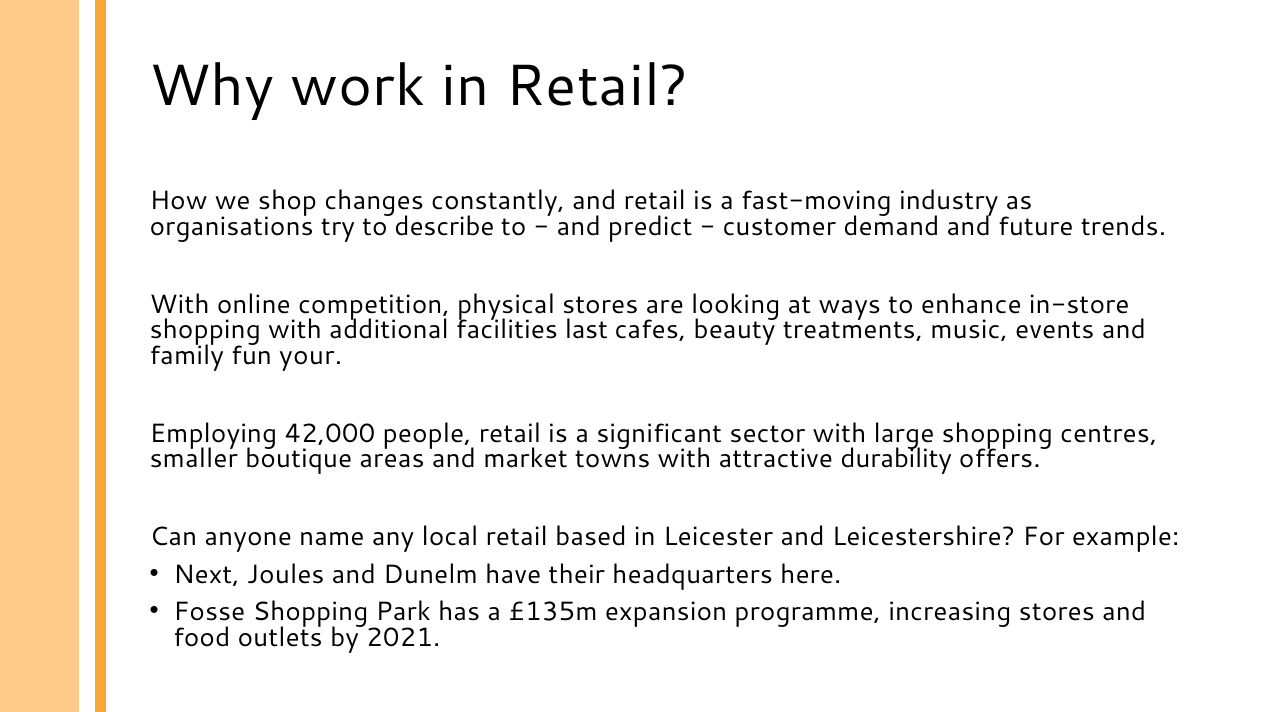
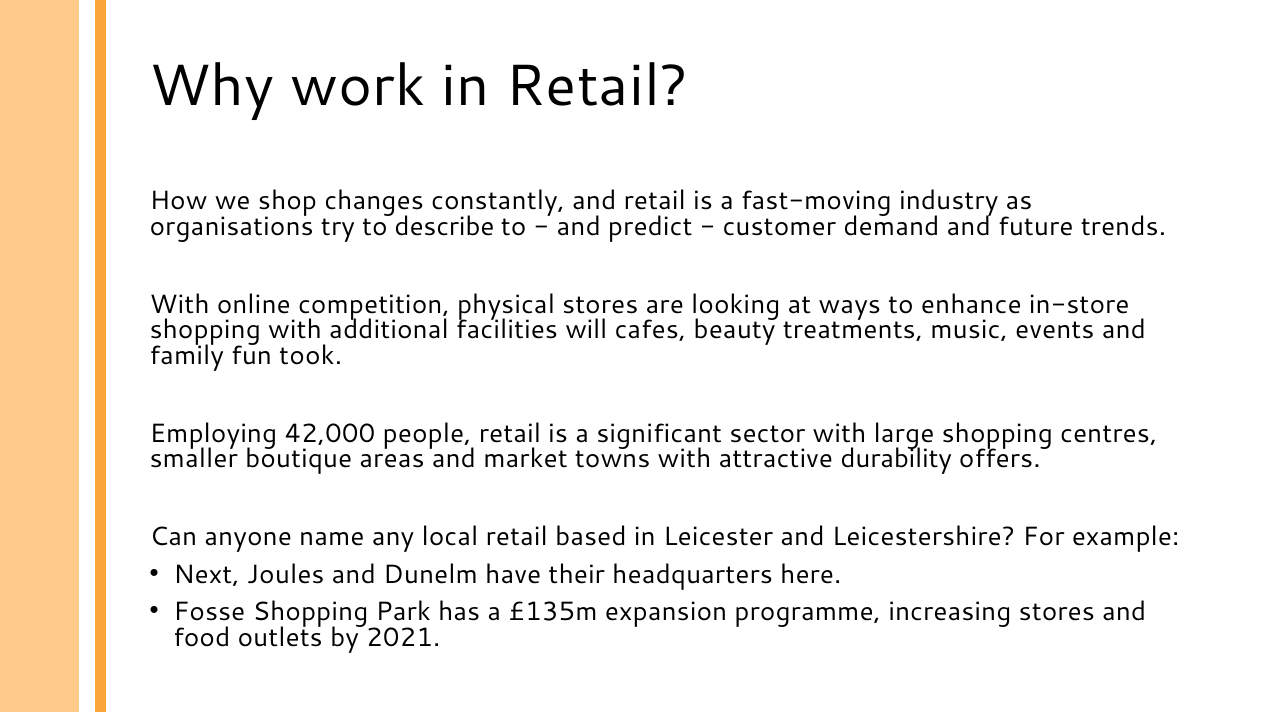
last: last -> will
your: your -> took
